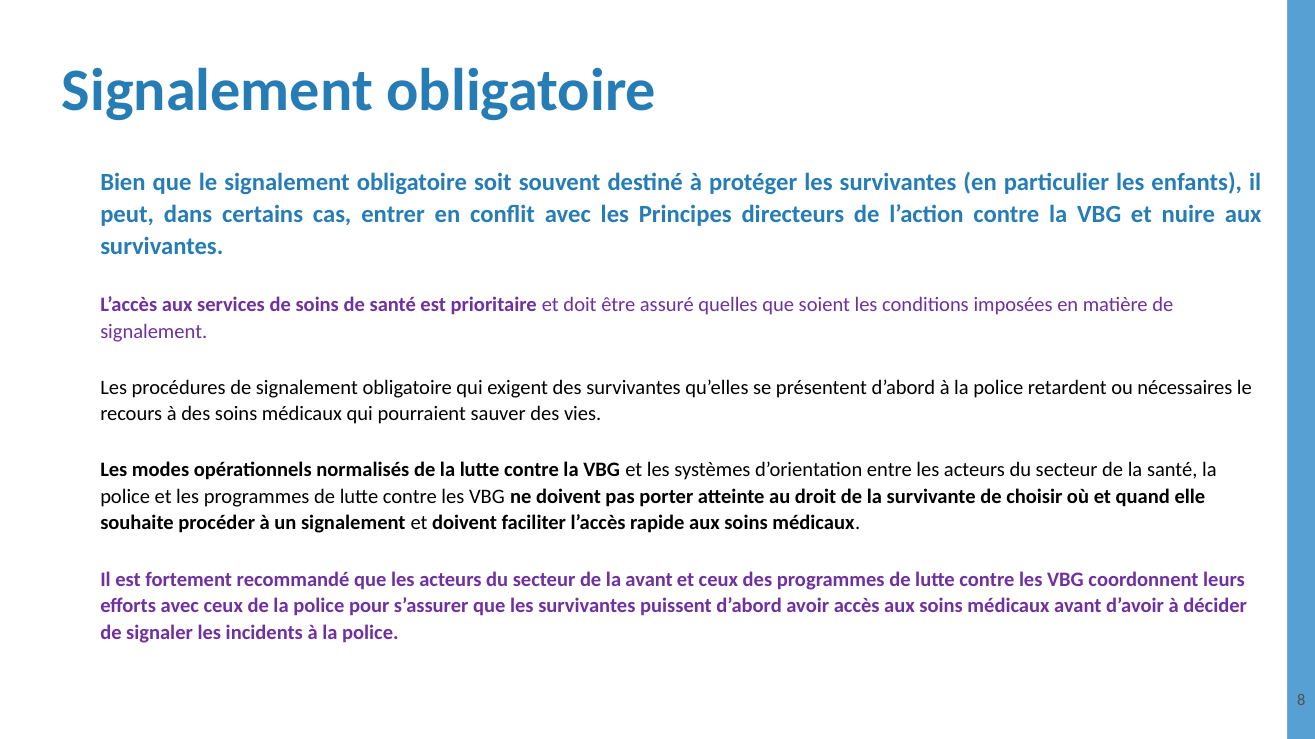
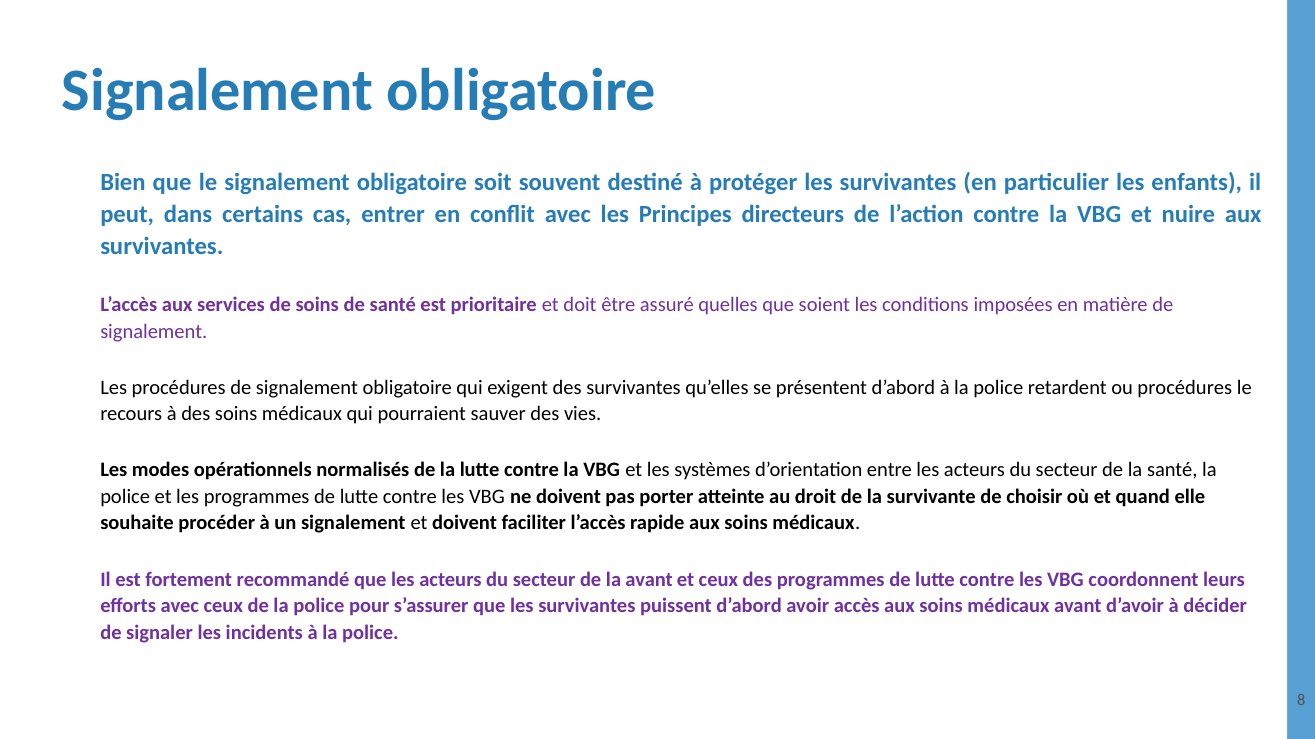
ou nécessaires: nécessaires -> procédures
